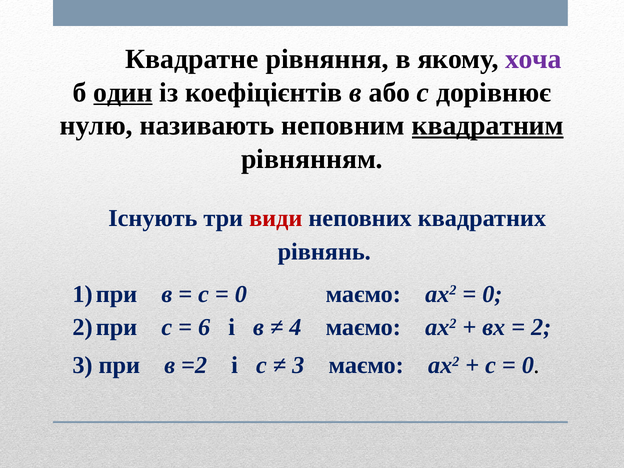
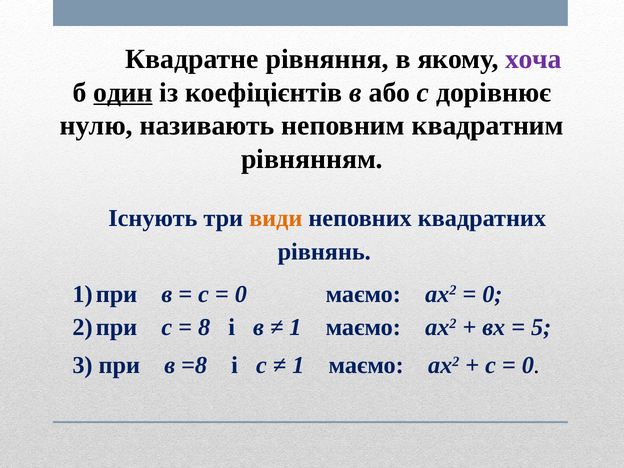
квадратним underline: present -> none
види colour: red -> orange
6: 6 -> 8
4 at (295, 327): 4 -> 1
2: 2 -> 5
=2: =2 -> =8
3 at (298, 365): 3 -> 1
